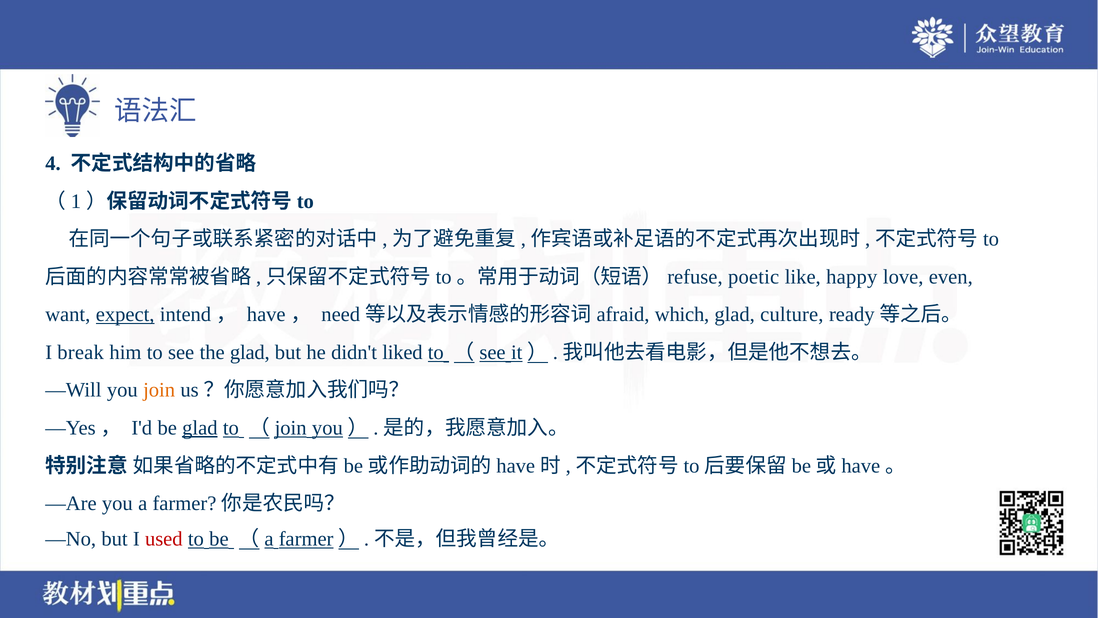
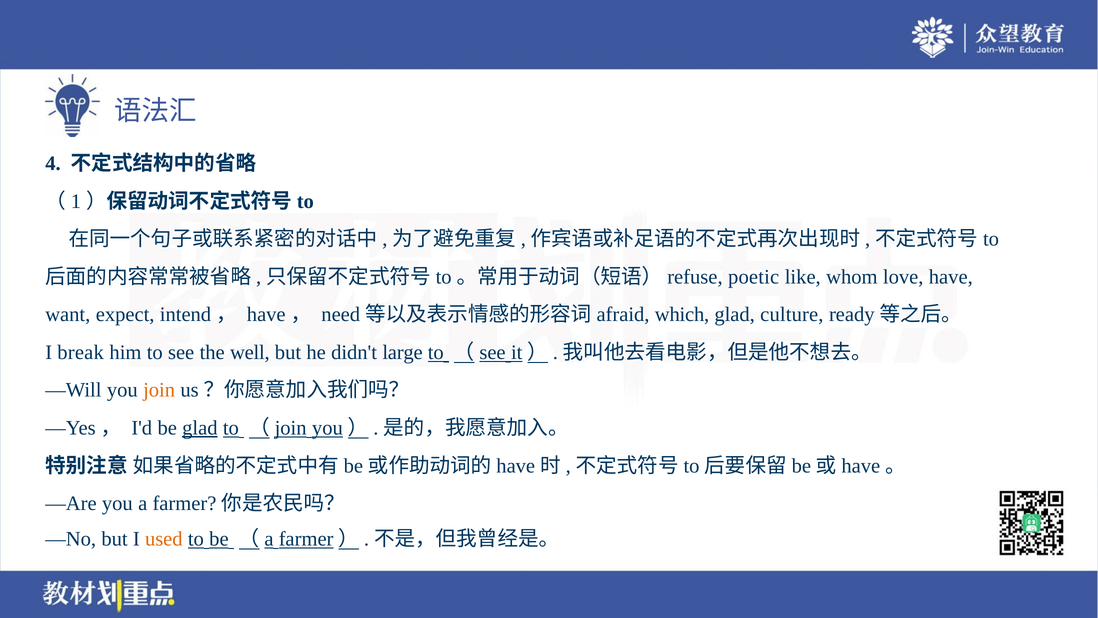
happy: happy -> whom
even: even -> have
expect underline: present -> none
the glad: glad -> well
liked: liked -> large
used colour: red -> orange
